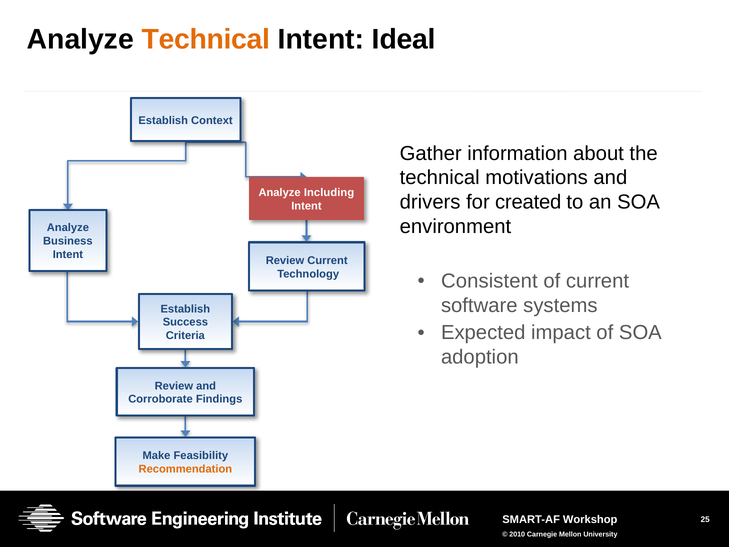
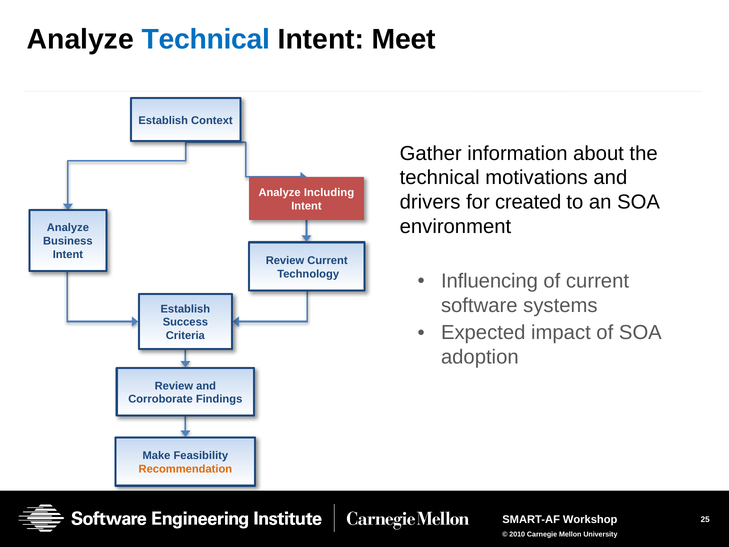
Technical at (206, 39) colour: orange -> blue
Ideal: Ideal -> Meet
Consistent: Consistent -> Influencing
